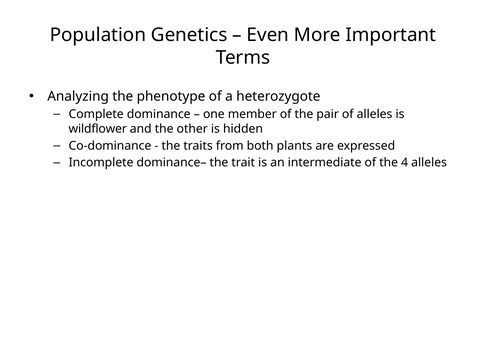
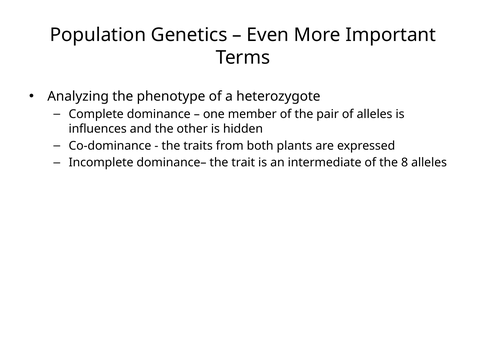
wildflower: wildflower -> influences
4: 4 -> 8
